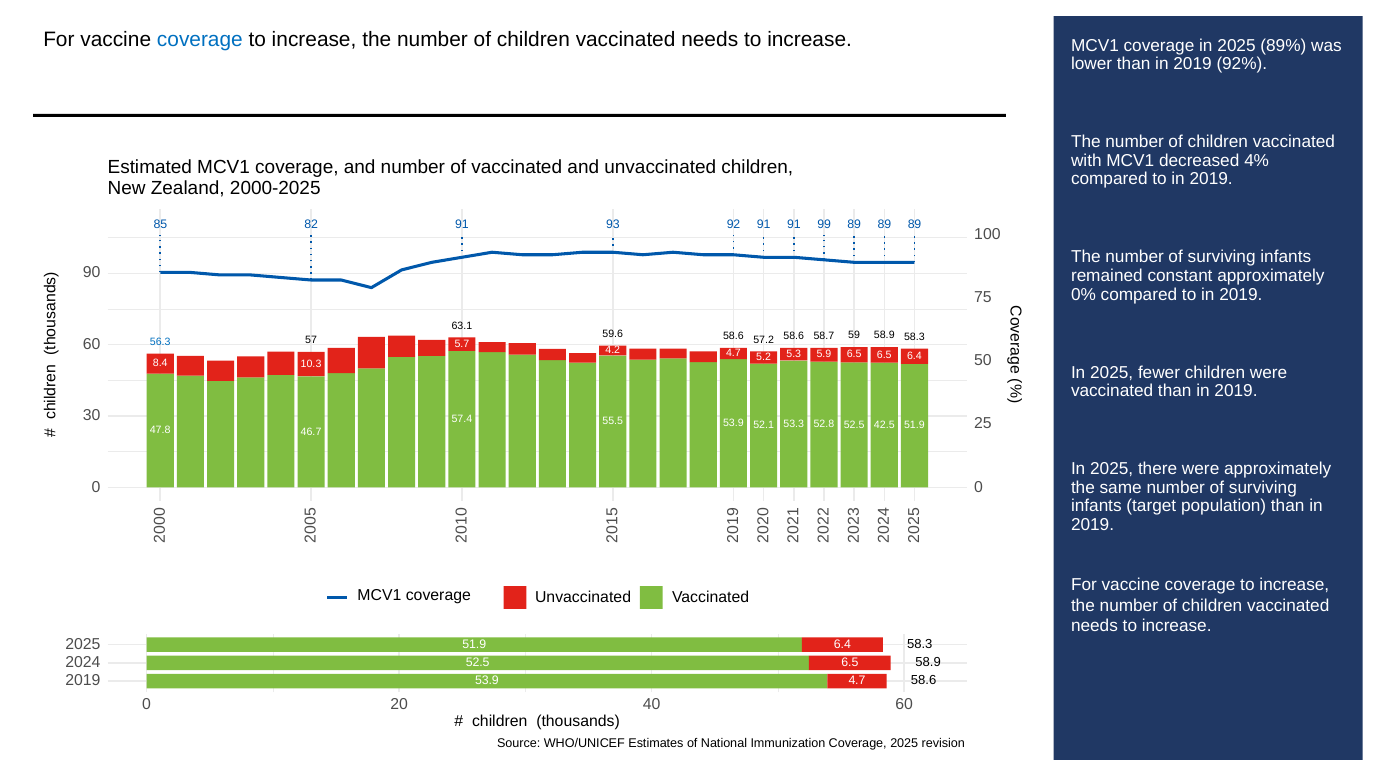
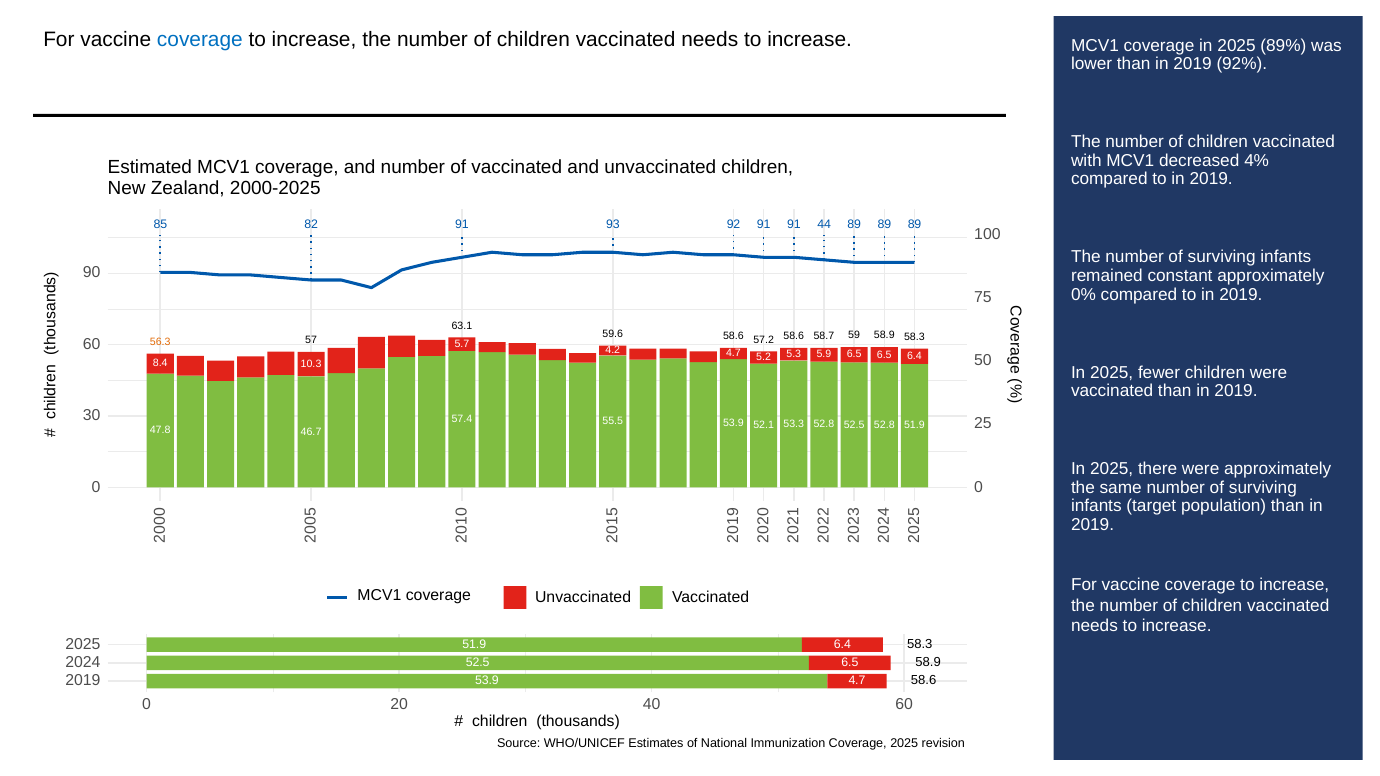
99: 99 -> 44
56.3 colour: blue -> orange
42.5 at (884, 425): 42.5 -> 52.8
